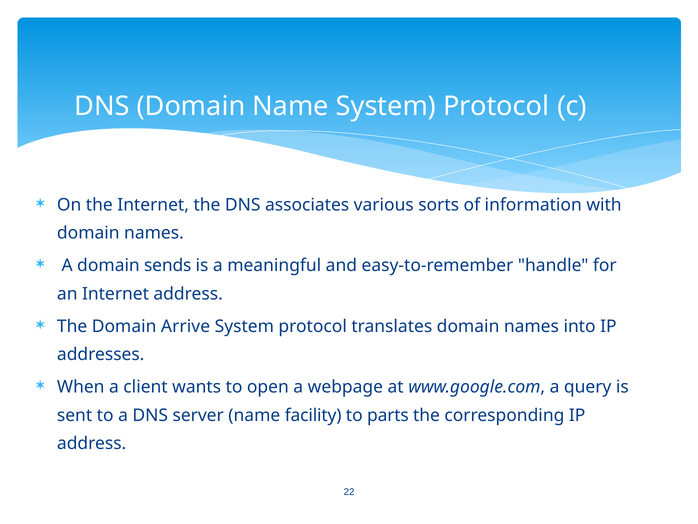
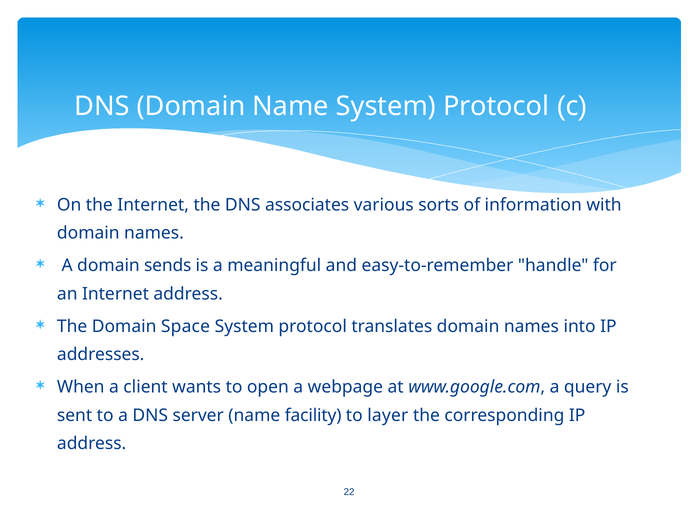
Arrive: Arrive -> Space
parts: parts -> layer
